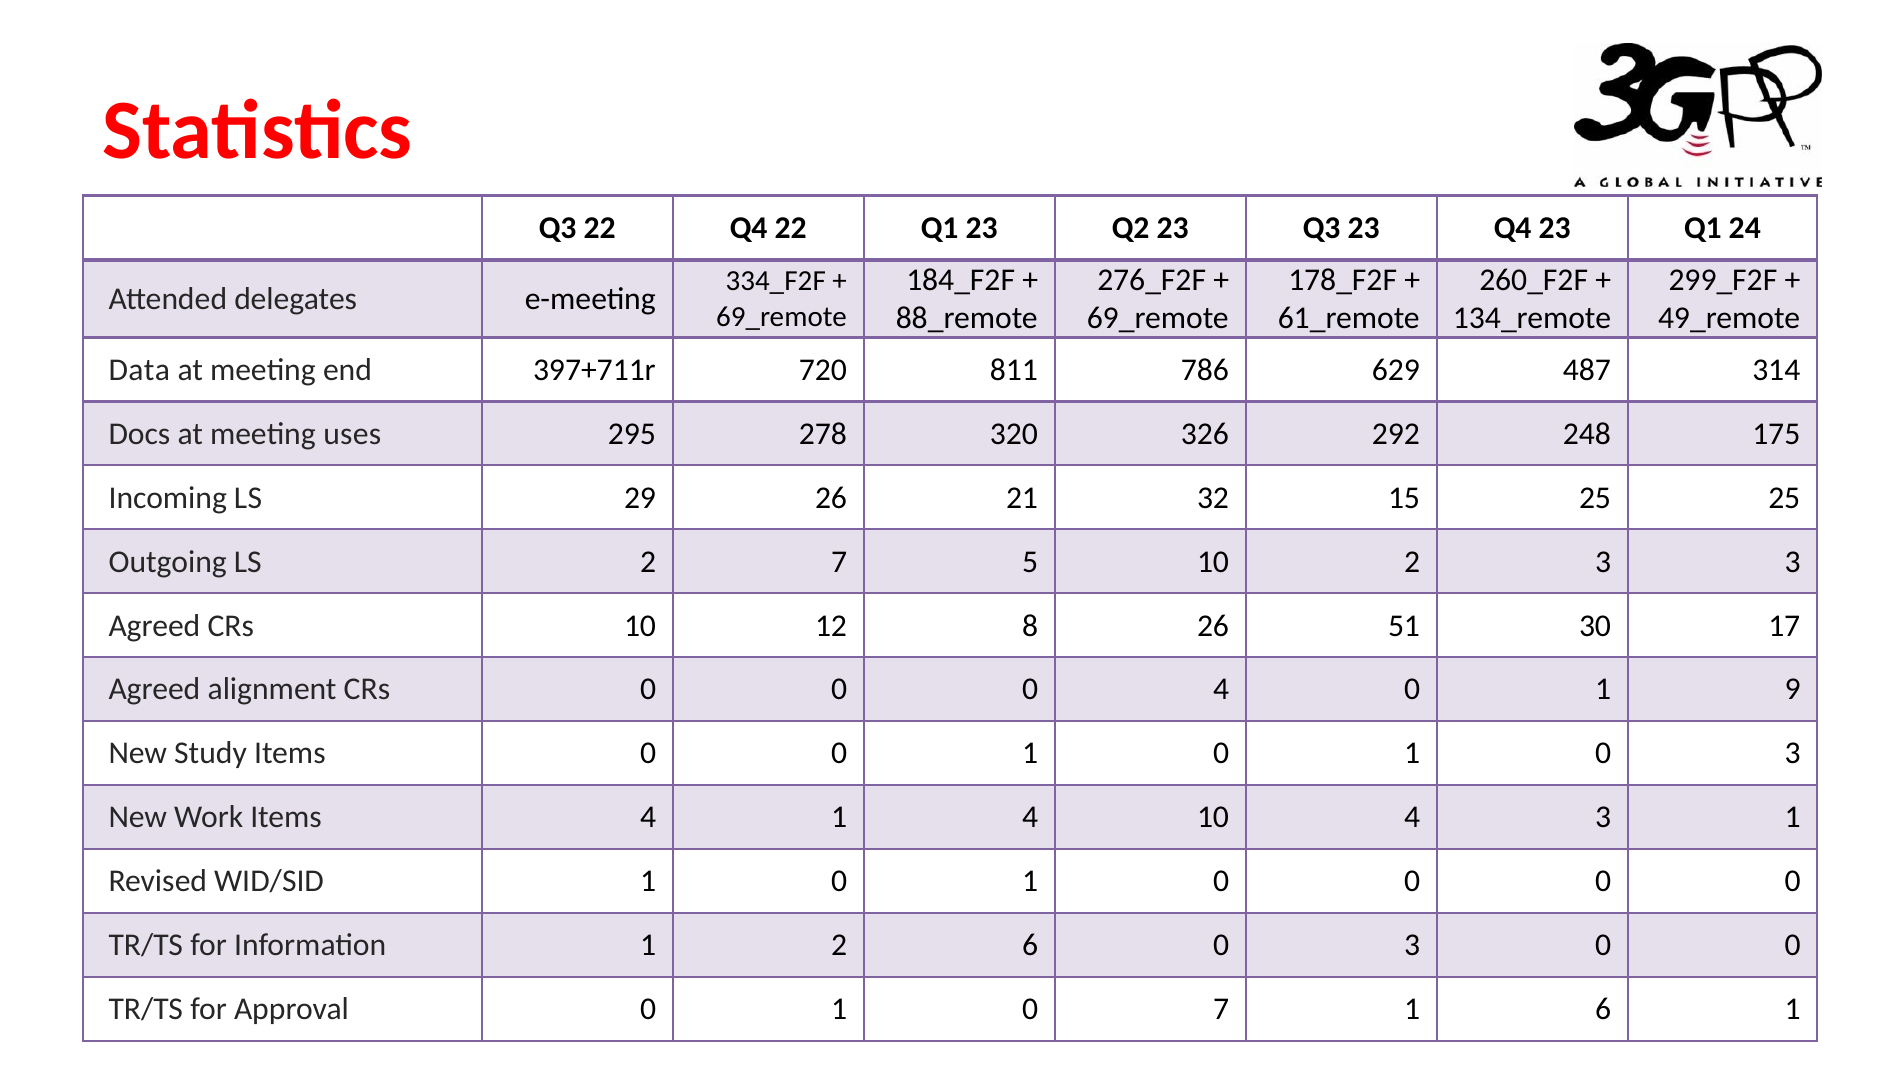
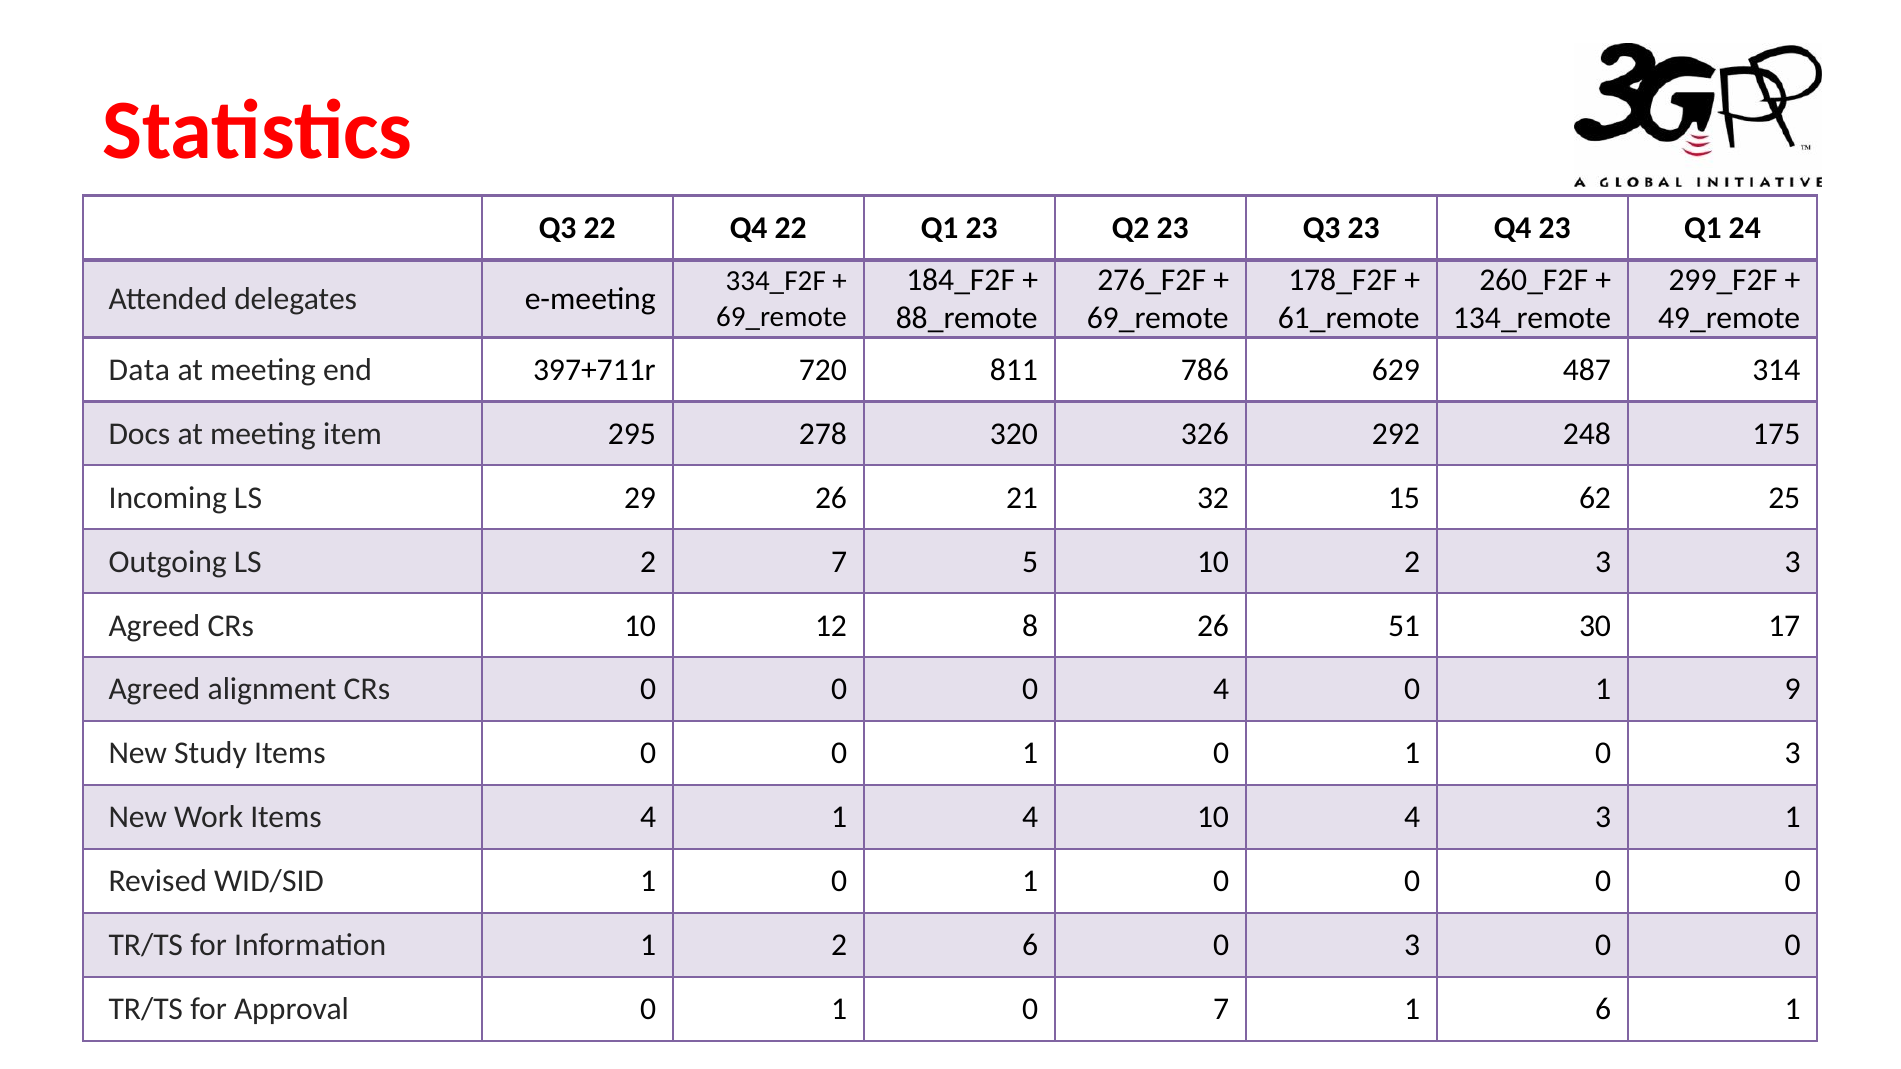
uses: uses -> item
15 25: 25 -> 62
